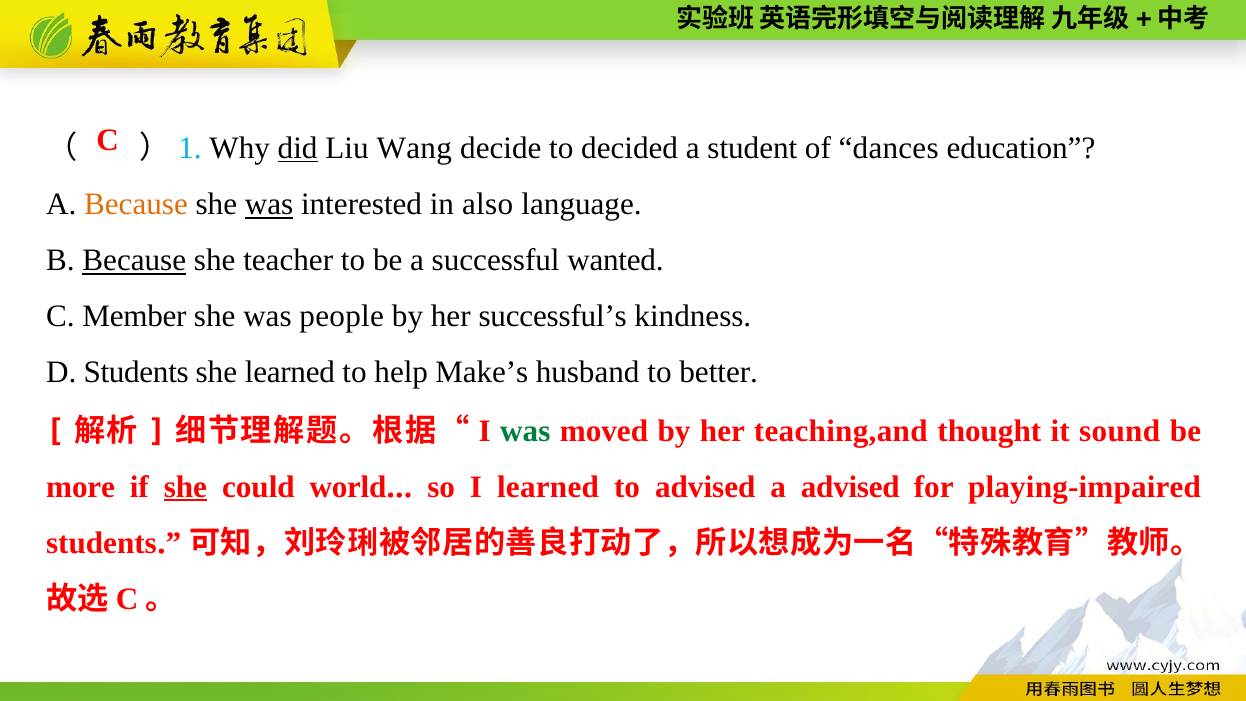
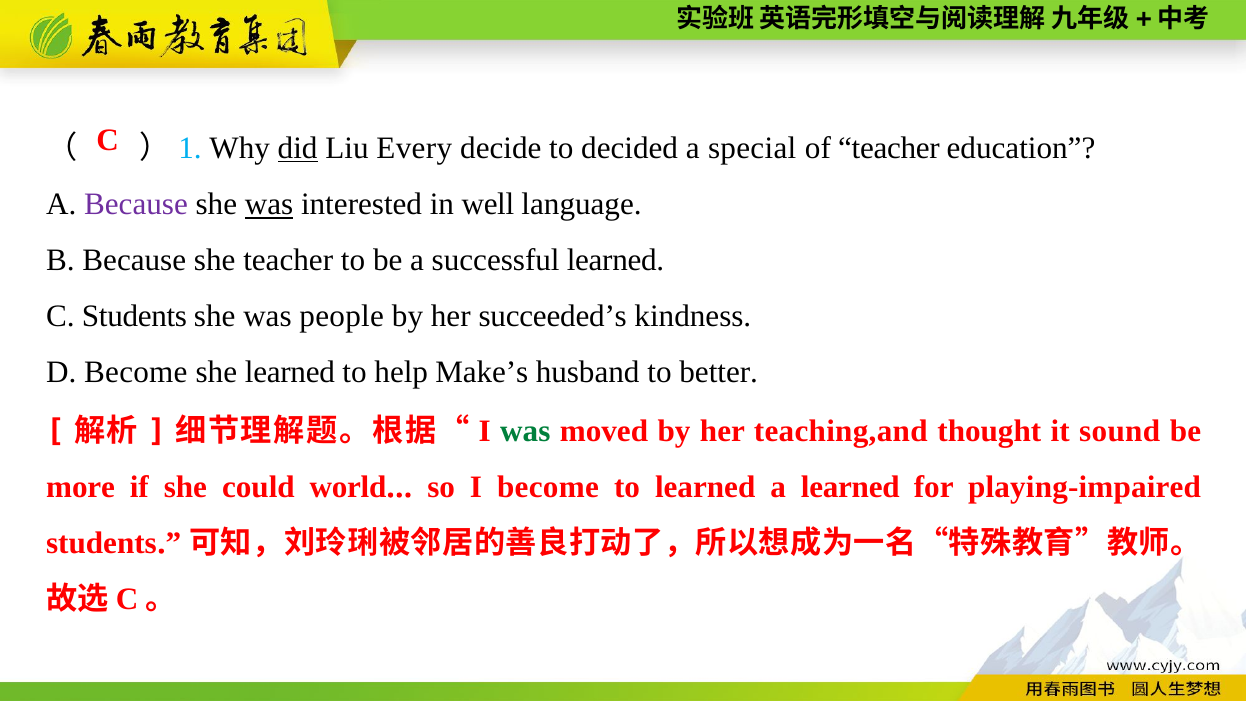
Wang: Wang -> Every
student: student -> special
of dances: dances -> teacher
Because at (136, 204) colour: orange -> purple
also: also -> well
Because at (134, 260) underline: present -> none
successful wanted: wanted -> learned
C Member: Member -> Students
successful’s: successful’s -> succeeded’s
D Students: Students -> Become
she at (185, 487) underline: present -> none
I learned: learned -> become
to advised: advised -> learned
a advised: advised -> learned
